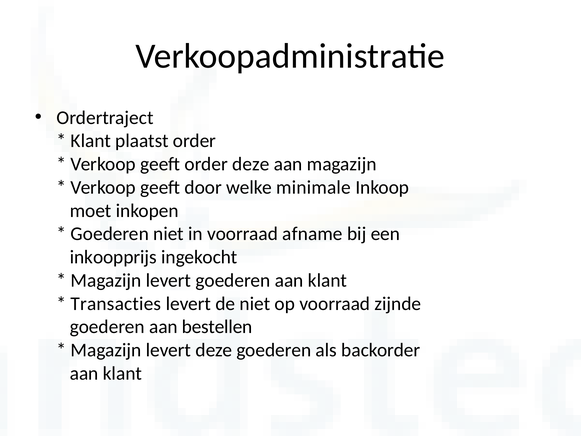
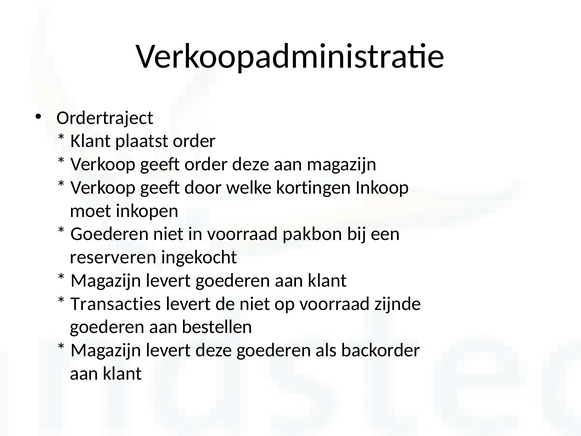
minimale: minimale -> kortingen
afname: afname -> pakbon
inkoopprijs: inkoopprijs -> reserveren
